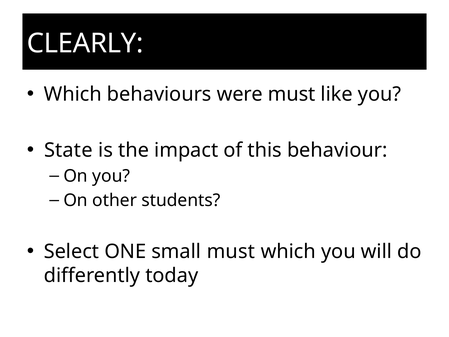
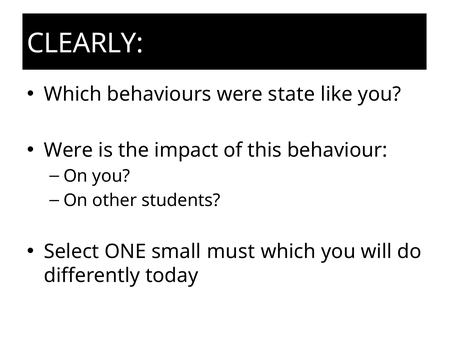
were must: must -> state
State at (68, 150): State -> Were
